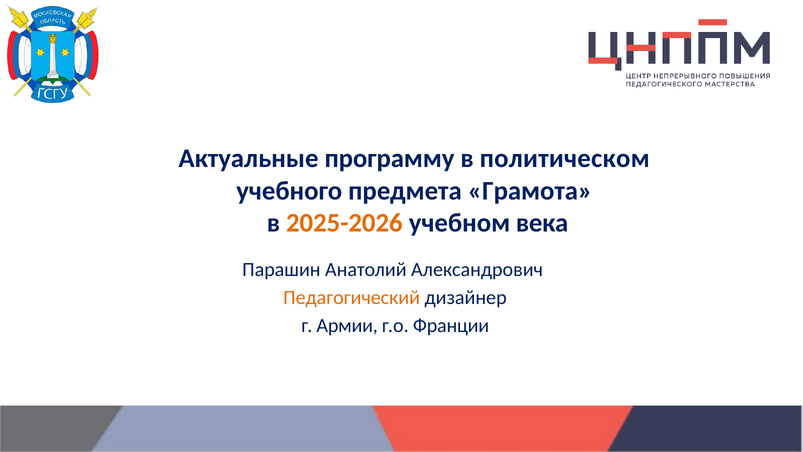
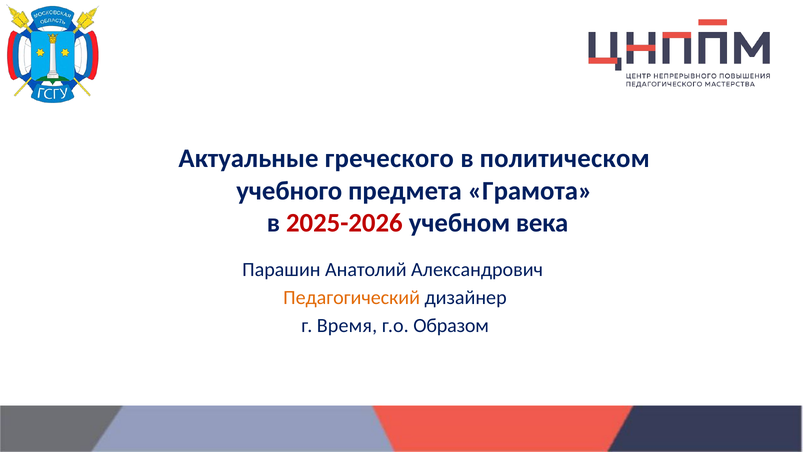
программу: программу -> греческого
2025-2026 colour: orange -> red
Армии: Армии -> Время
Франции: Франции -> Образом
